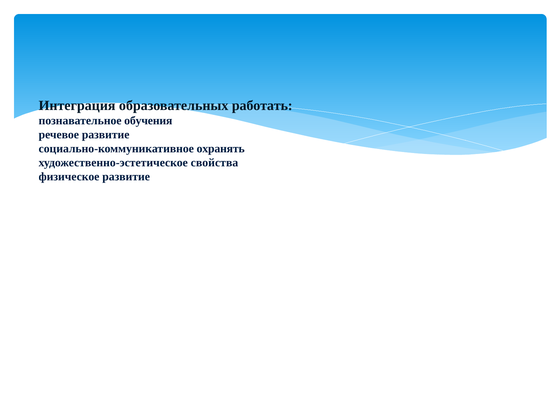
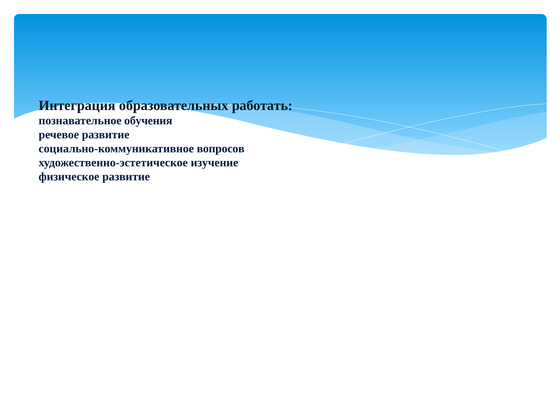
охранять: охранять -> вопросов
свойства: свойства -> изучение
